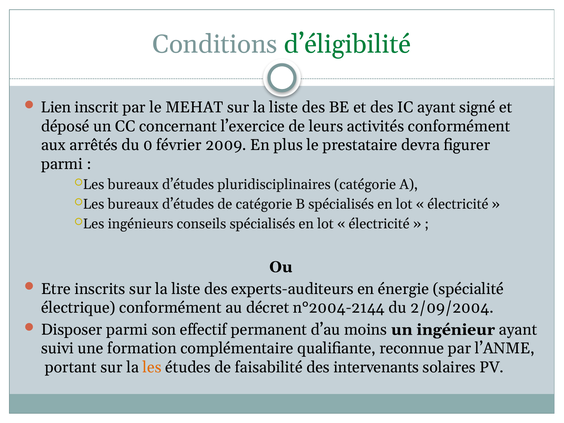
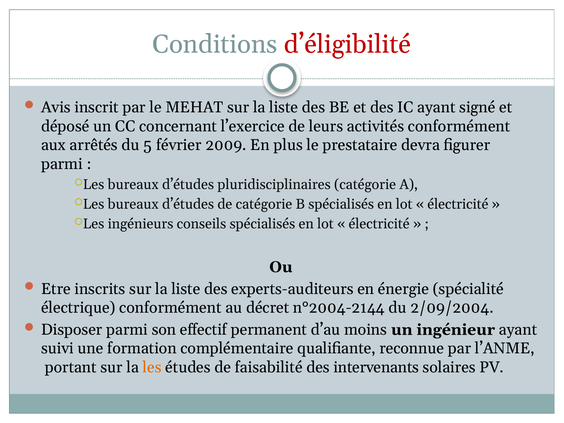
d’éligibilité colour: green -> red
Lien: Lien -> Avis
0: 0 -> 5
